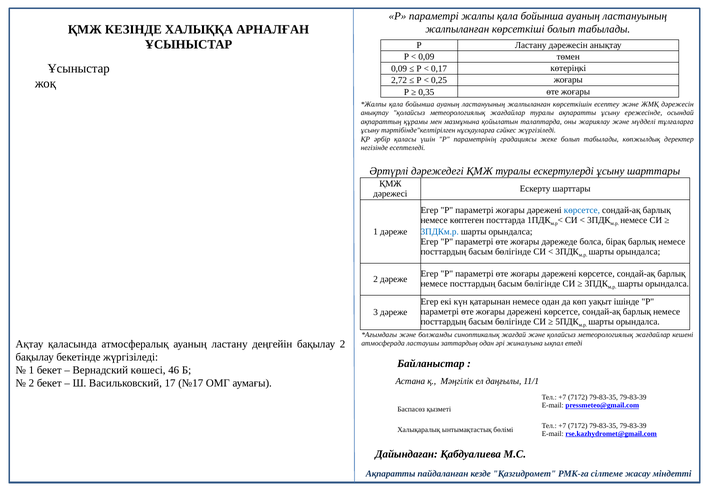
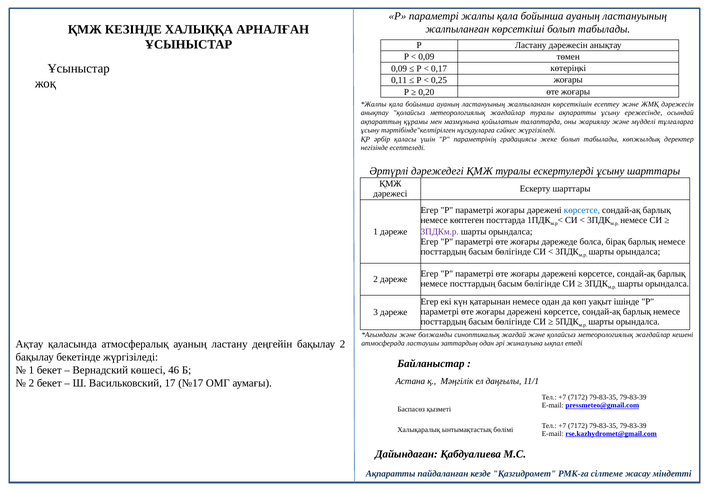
2,72: 2,72 -> 0,11
0,35: 0,35 -> 0,20
3ПДКм.р colour: blue -> purple
